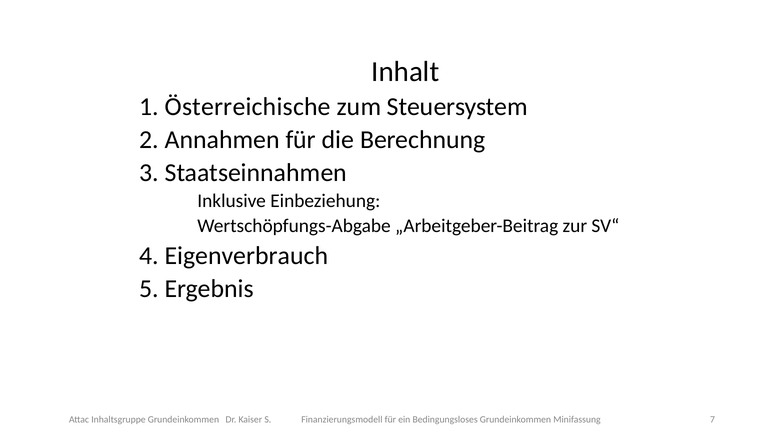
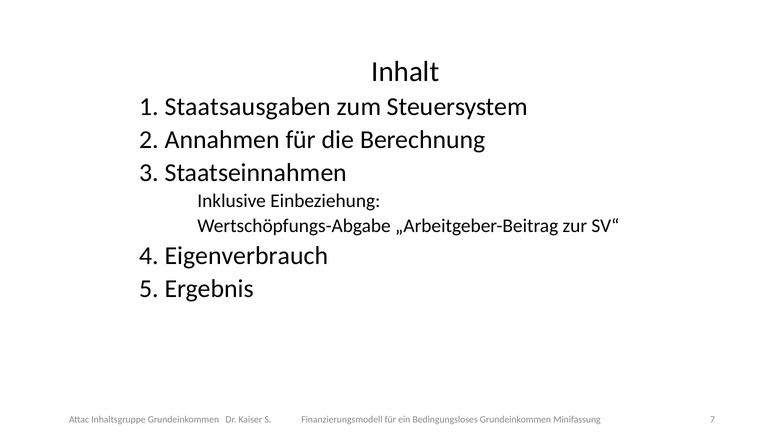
Österreichische: Österreichische -> Staatsausgaben
